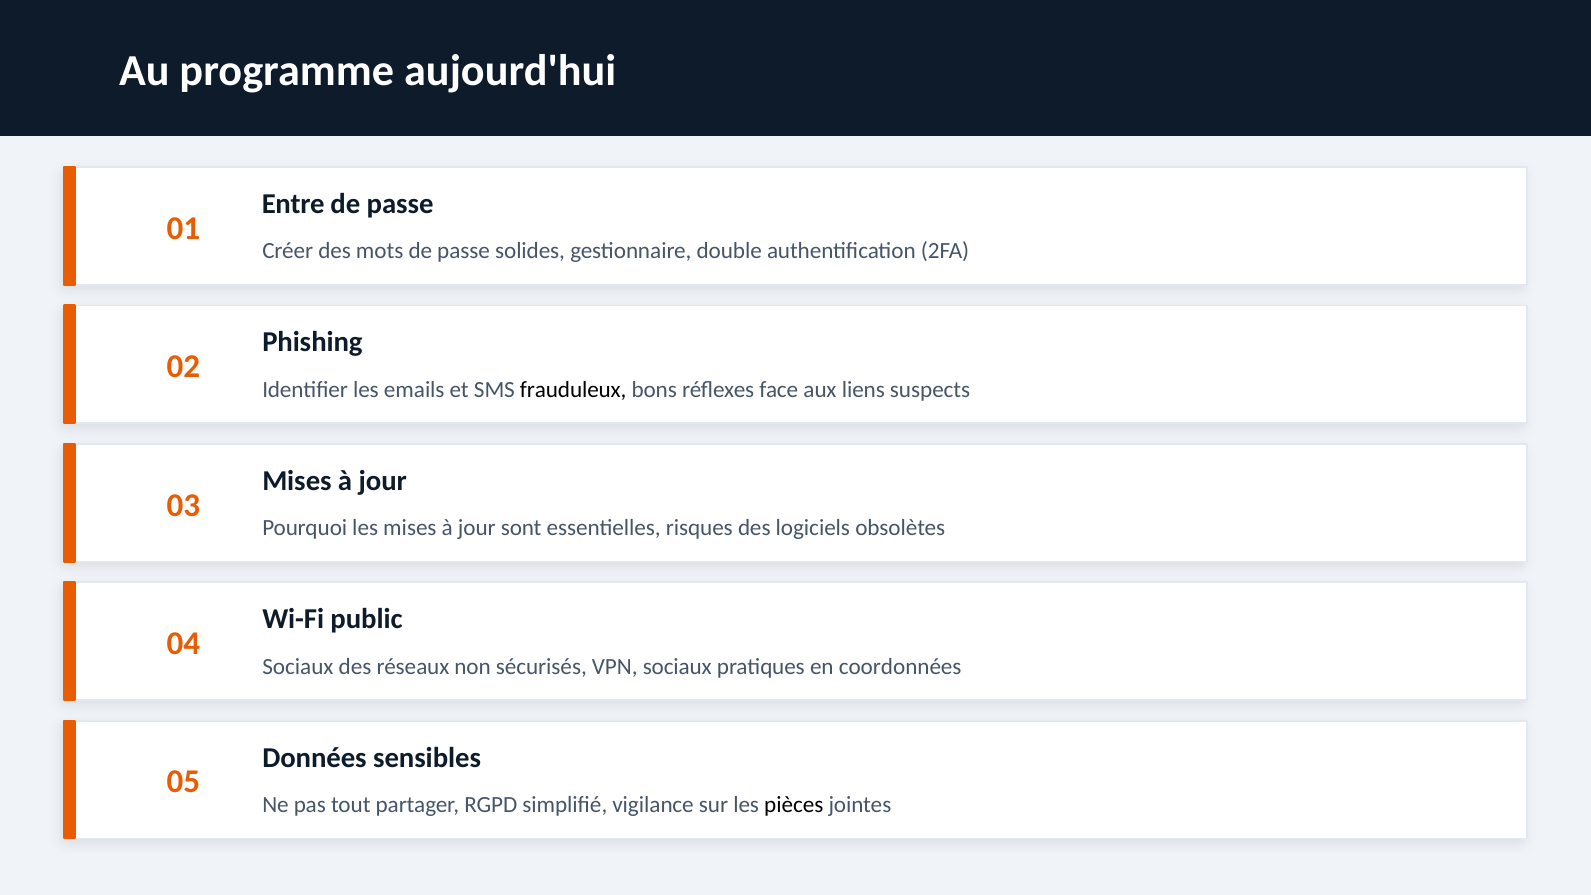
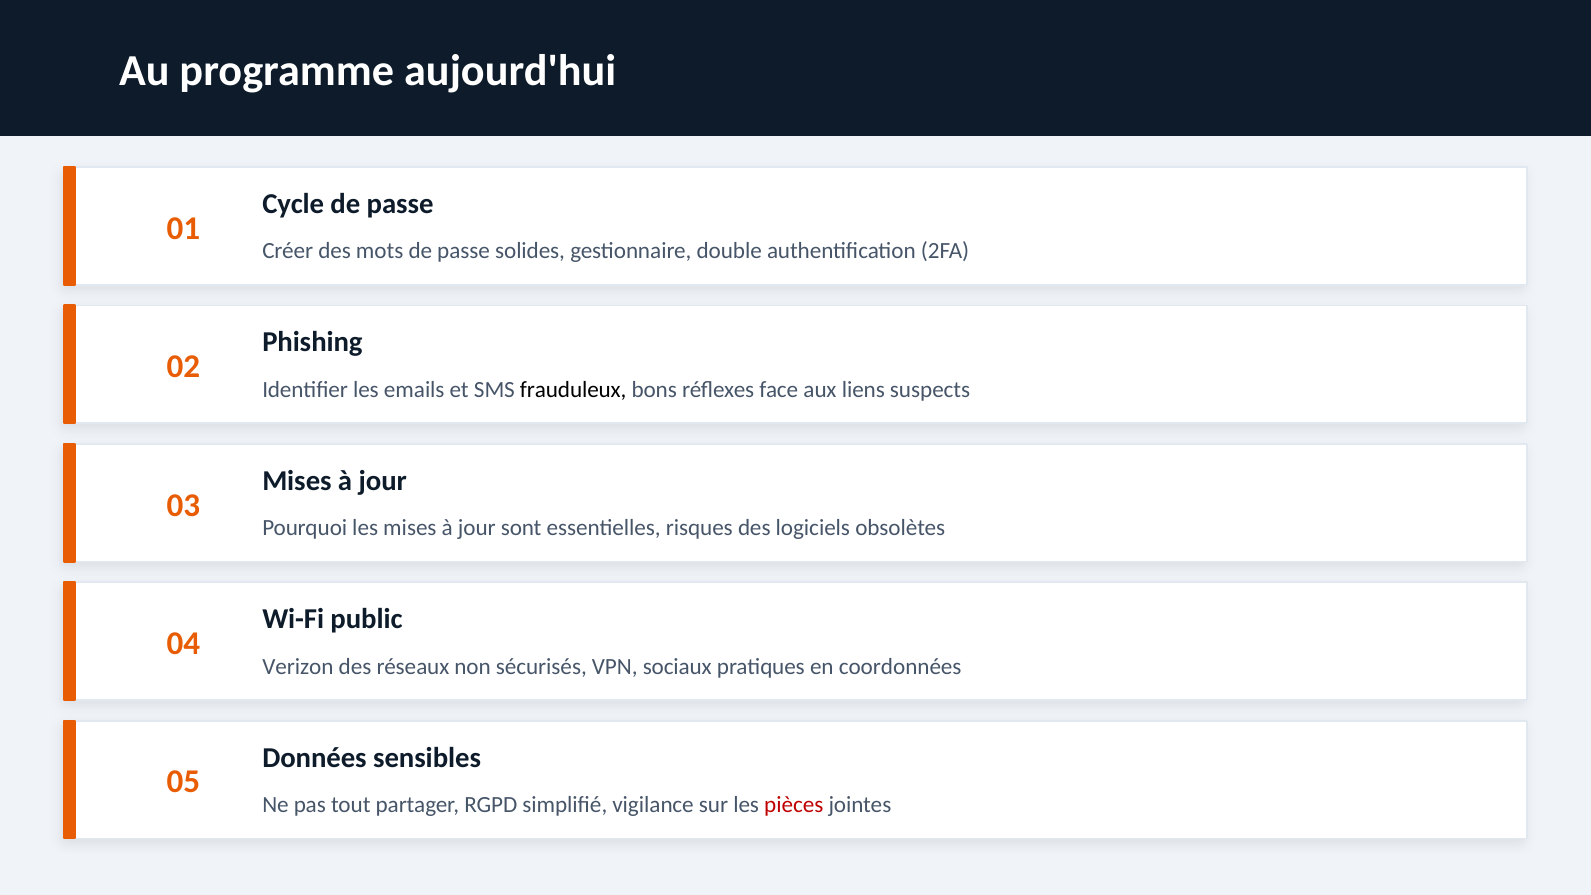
Entre: Entre -> Cycle
Sociaux at (298, 667): Sociaux -> Verizon
pièces colour: black -> red
